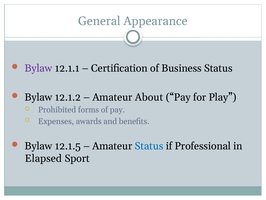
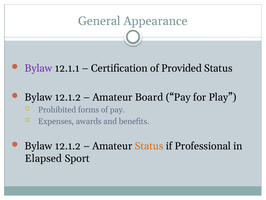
Business: Business -> Provided
About: About -> Board
12.1.5 at (68, 146): 12.1.5 -> 12.1.2
Status at (149, 146) colour: blue -> orange
